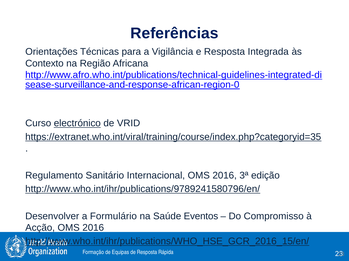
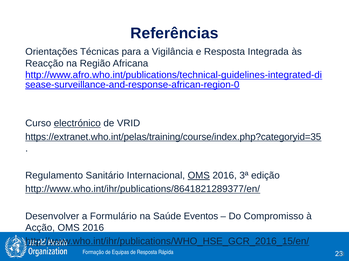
Contexto: Contexto -> Reacção
https://extranet.who.int/viral/training/course/index.php?categoryid=35: https://extranet.who.int/viral/training/course/index.php?categoryid=35 -> https://extranet.who.int/pelas/training/course/index.php?categoryid=35
OMS at (199, 176) underline: none -> present
http://www.who.int/ihr/publications/9789241580796/en/: http://www.who.int/ihr/publications/9789241580796/en/ -> http://www.who.int/ihr/publications/8641821289377/en/
